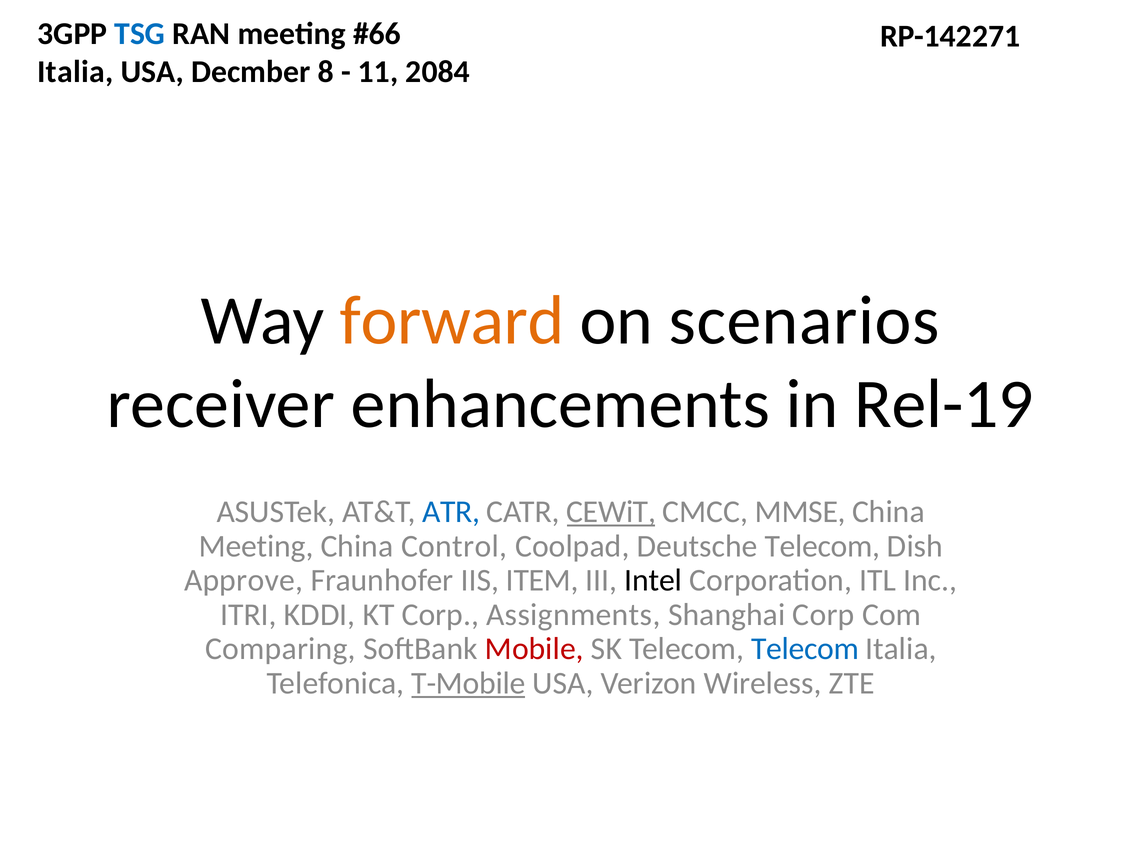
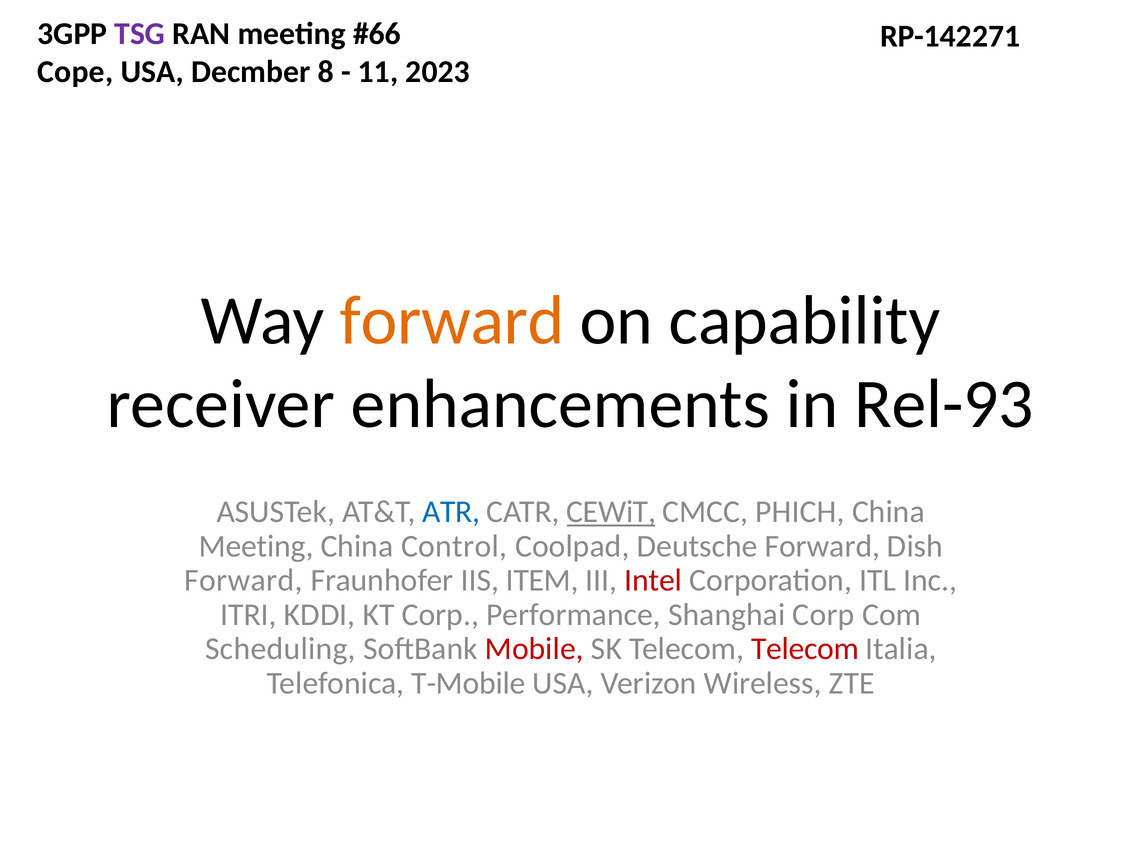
TSG colour: blue -> purple
Italia at (75, 72): Italia -> Cope
2084: 2084 -> 2023
scenarios: scenarios -> capability
Rel-19: Rel-19 -> Rel-93
MMSE: MMSE -> PHICH
Deutsche Telecom: Telecom -> Forward
Approve at (244, 581): Approve -> Forward
Intel colour: black -> red
Assignments: Assignments -> Performance
Comparing: Comparing -> Scheduling
Telecom at (805, 649) colour: blue -> red
T-Mobile underline: present -> none
